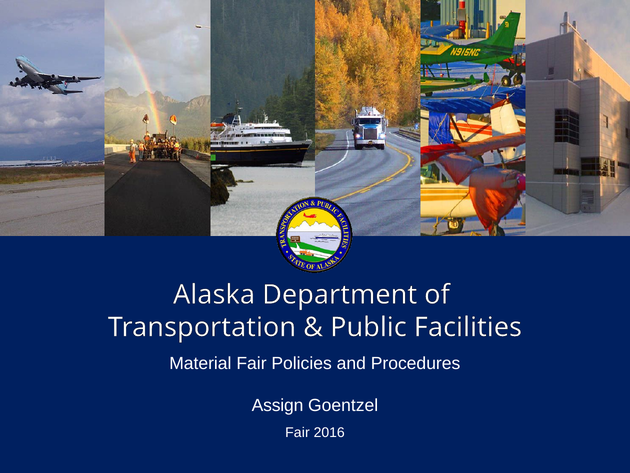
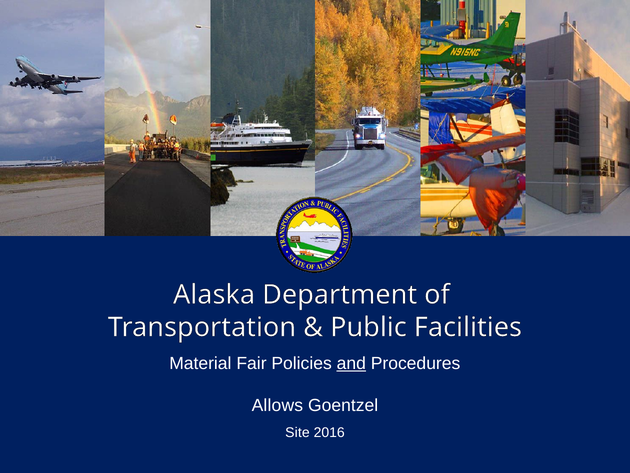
and underline: none -> present
Assign: Assign -> Allows
Fair at (297, 432): Fair -> Site
